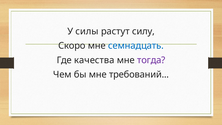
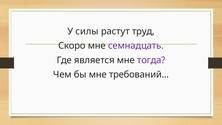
силу: силу -> труд
семнадцать colour: blue -> purple
качества: качества -> является
